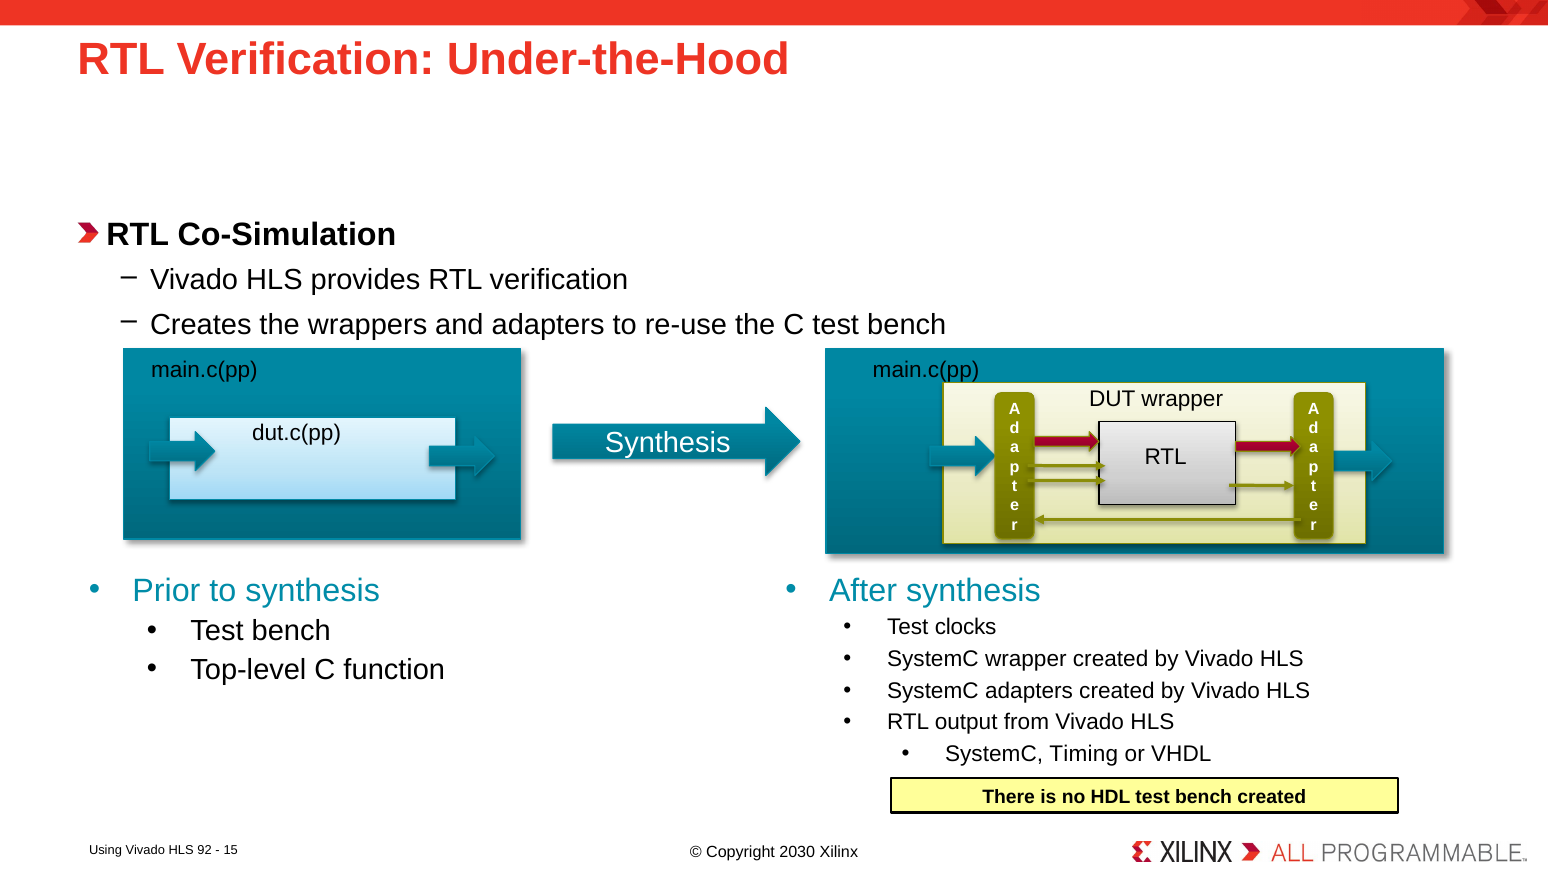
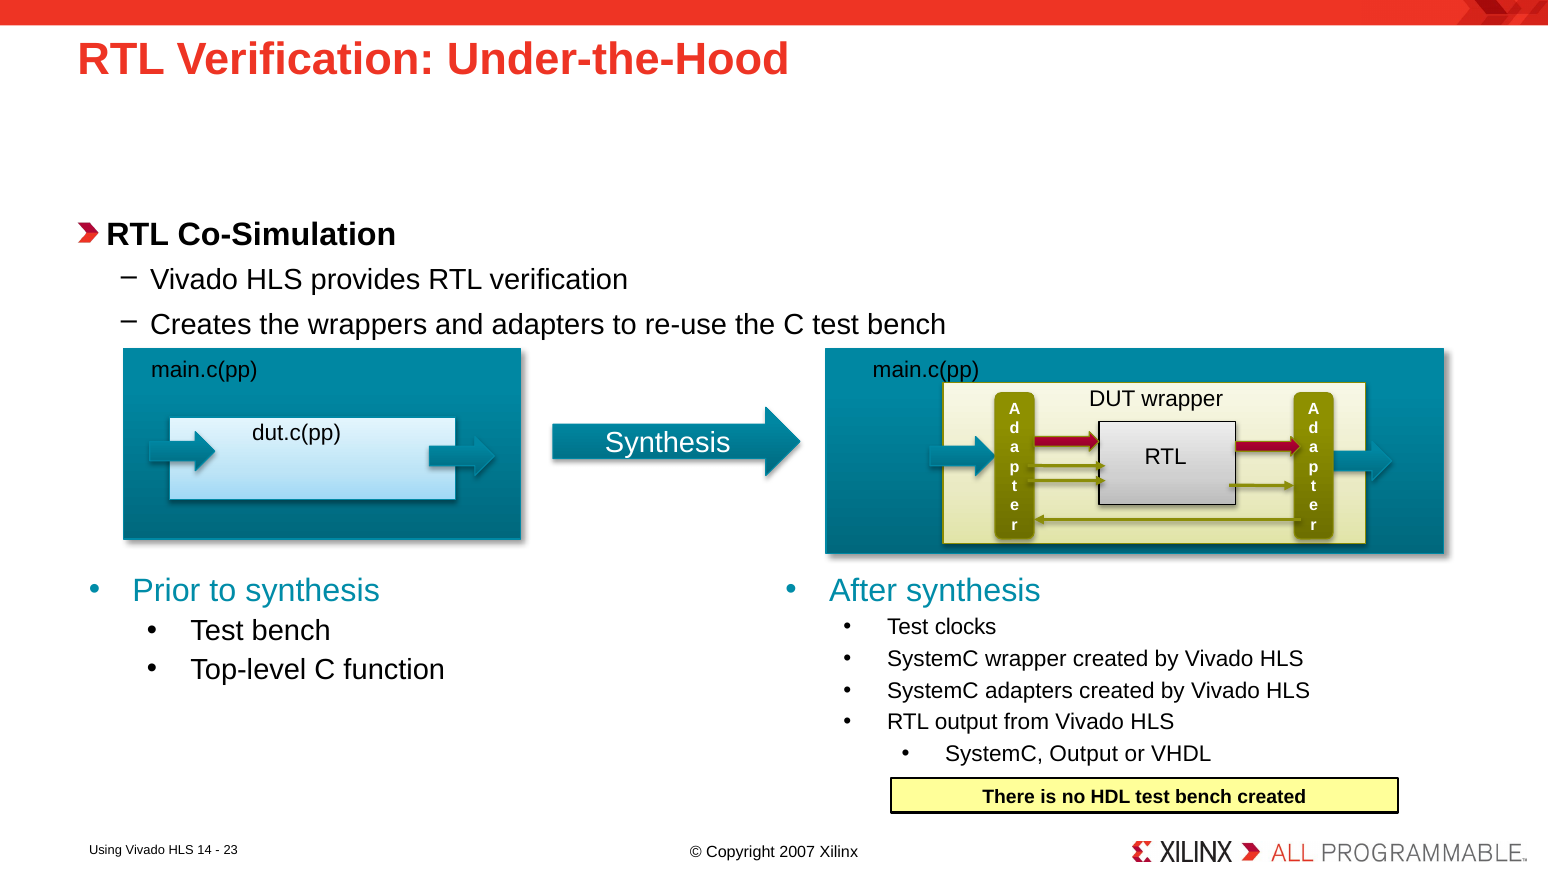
SystemC Timing: Timing -> Output
92: 92 -> 14
15: 15 -> 23
2030: 2030 -> 2007
